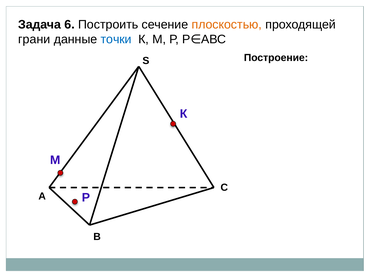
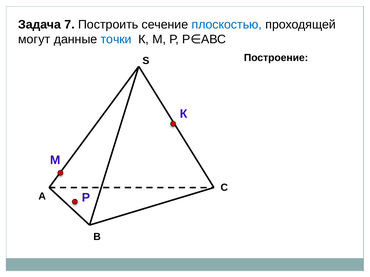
6: 6 -> 7
плоскостью colour: orange -> blue
грани: грани -> могут
